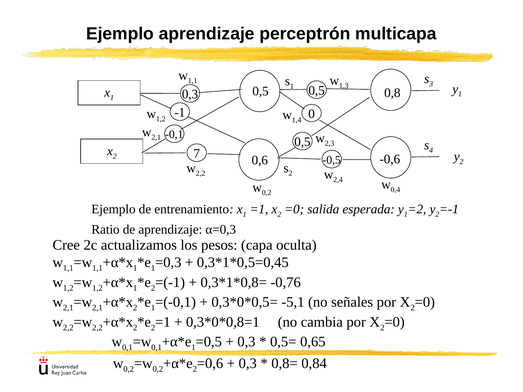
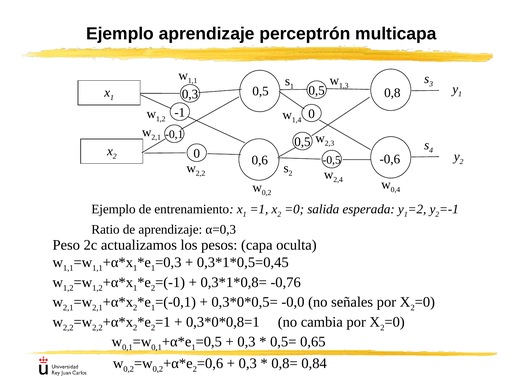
7 at (197, 154): 7 -> 0
Cree: Cree -> Peso
-5,1: -5,1 -> -0,0
